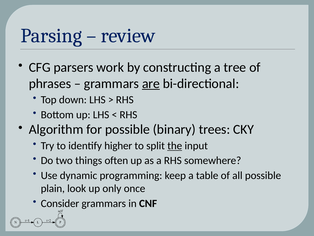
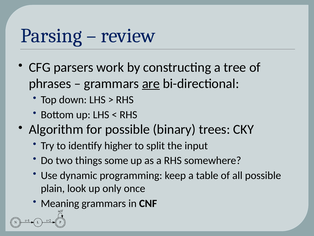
the underline: present -> none
often: often -> some
Consider: Consider -> Meaning
